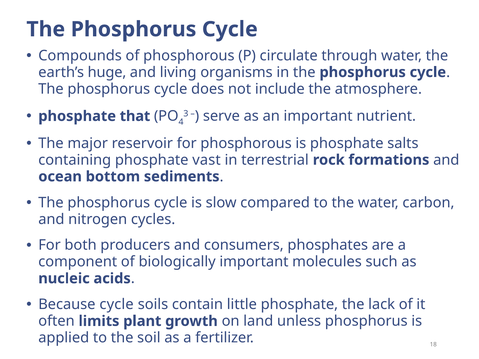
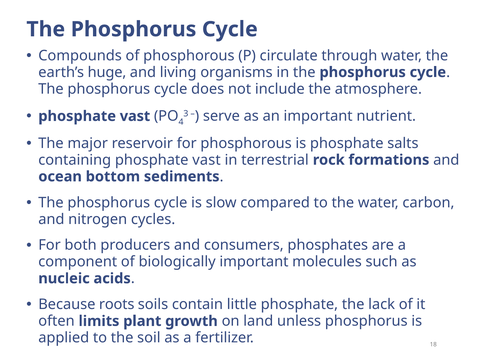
that at (135, 116): that -> vast
Because cycle: cycle -> roots
